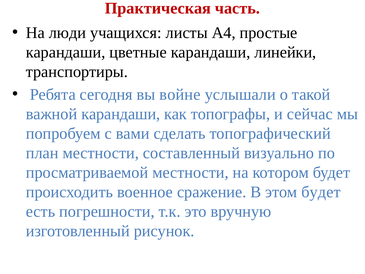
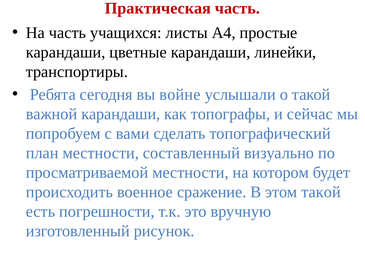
На люди: люди -> часть
этом будет: будет -> такой
